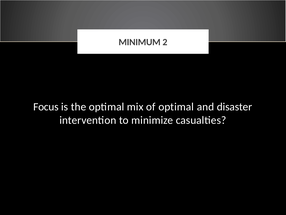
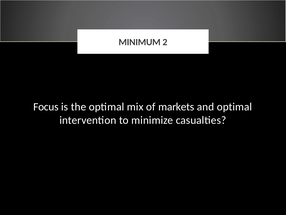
of optimal: optimal -> markets
and disaster: disaster -> optimal
